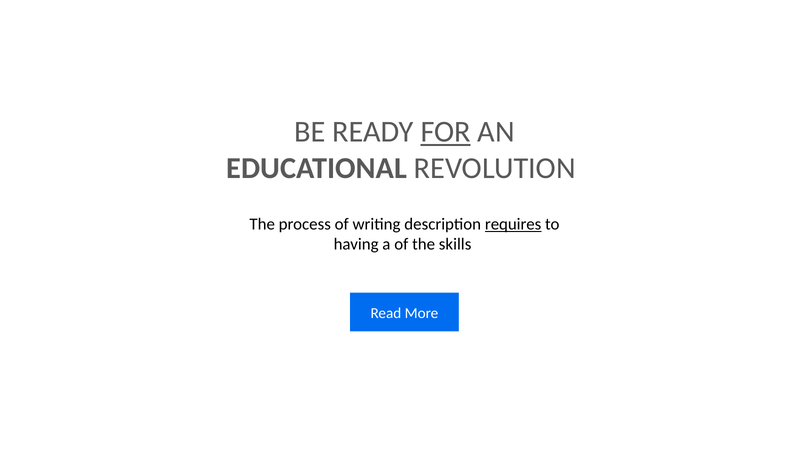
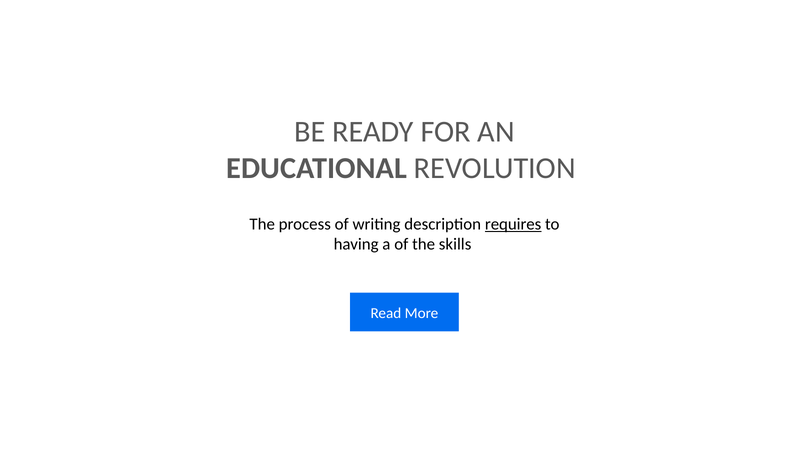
FOR underline: present -> none
